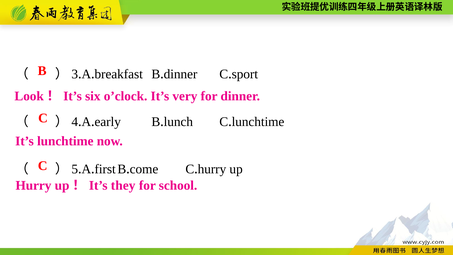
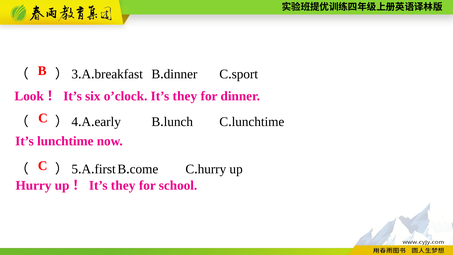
o’clock It’s very: very -> they
